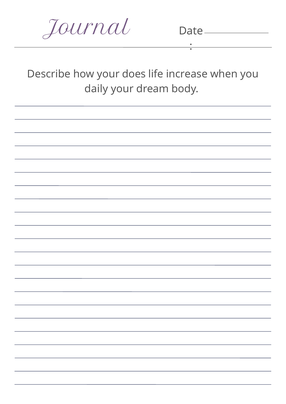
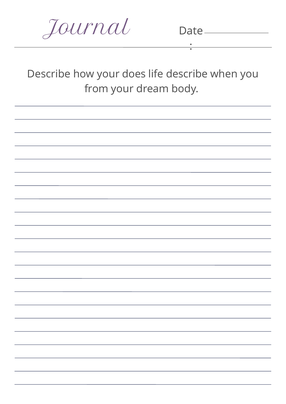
life increase: increase -> describe
daily: daily -> from
